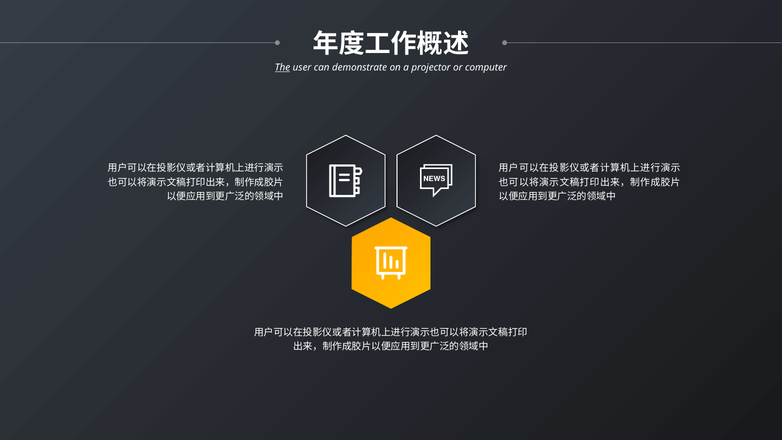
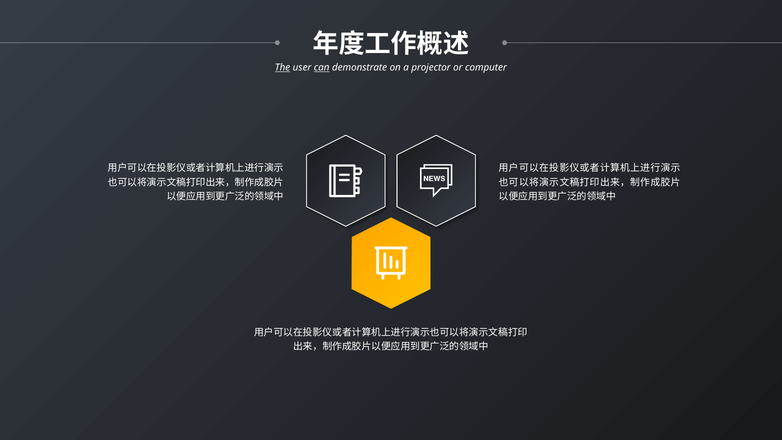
can underline: none -> present
